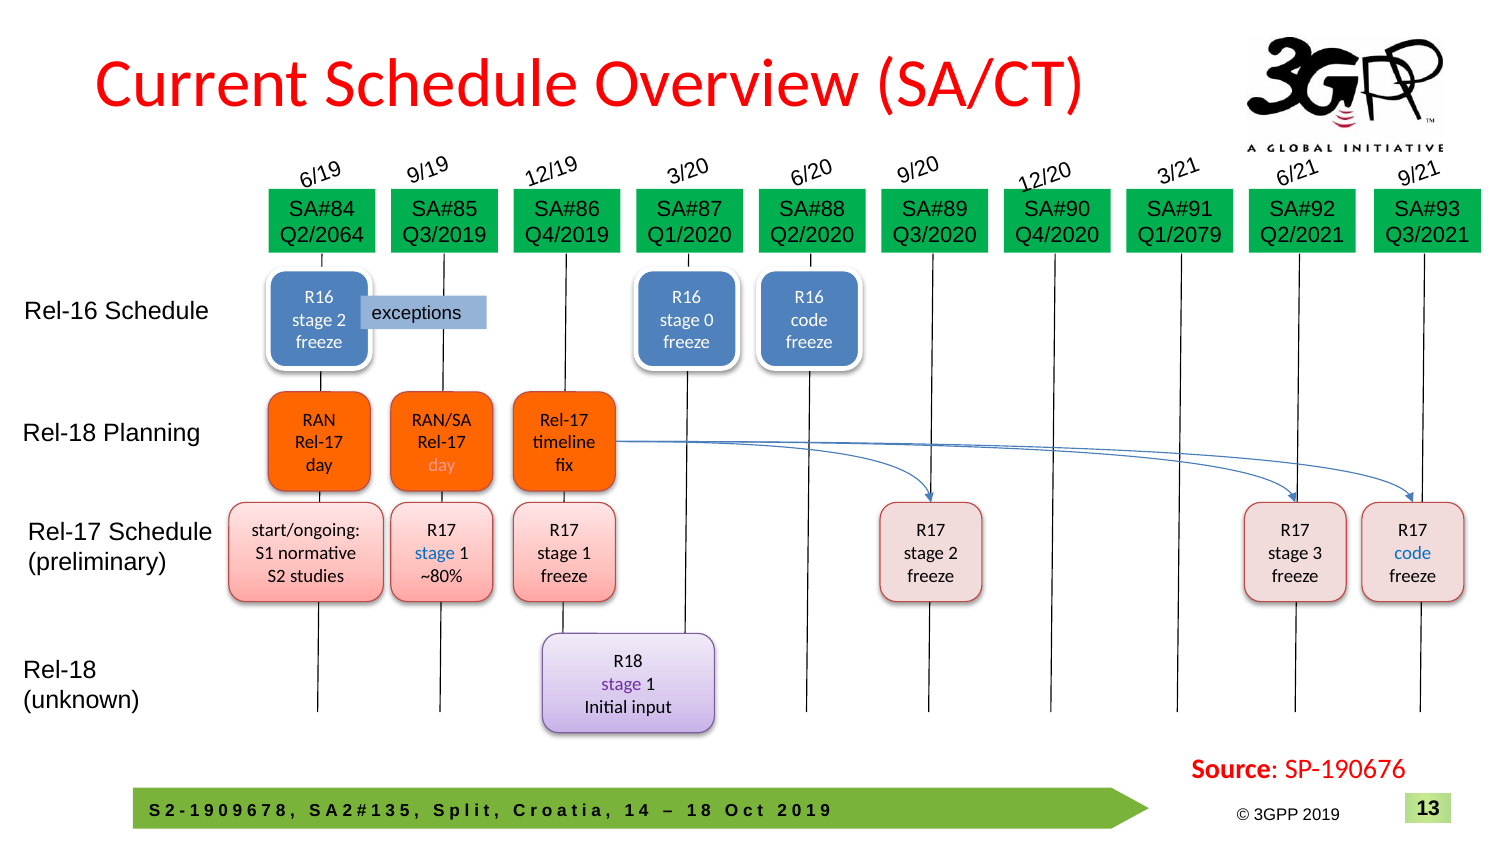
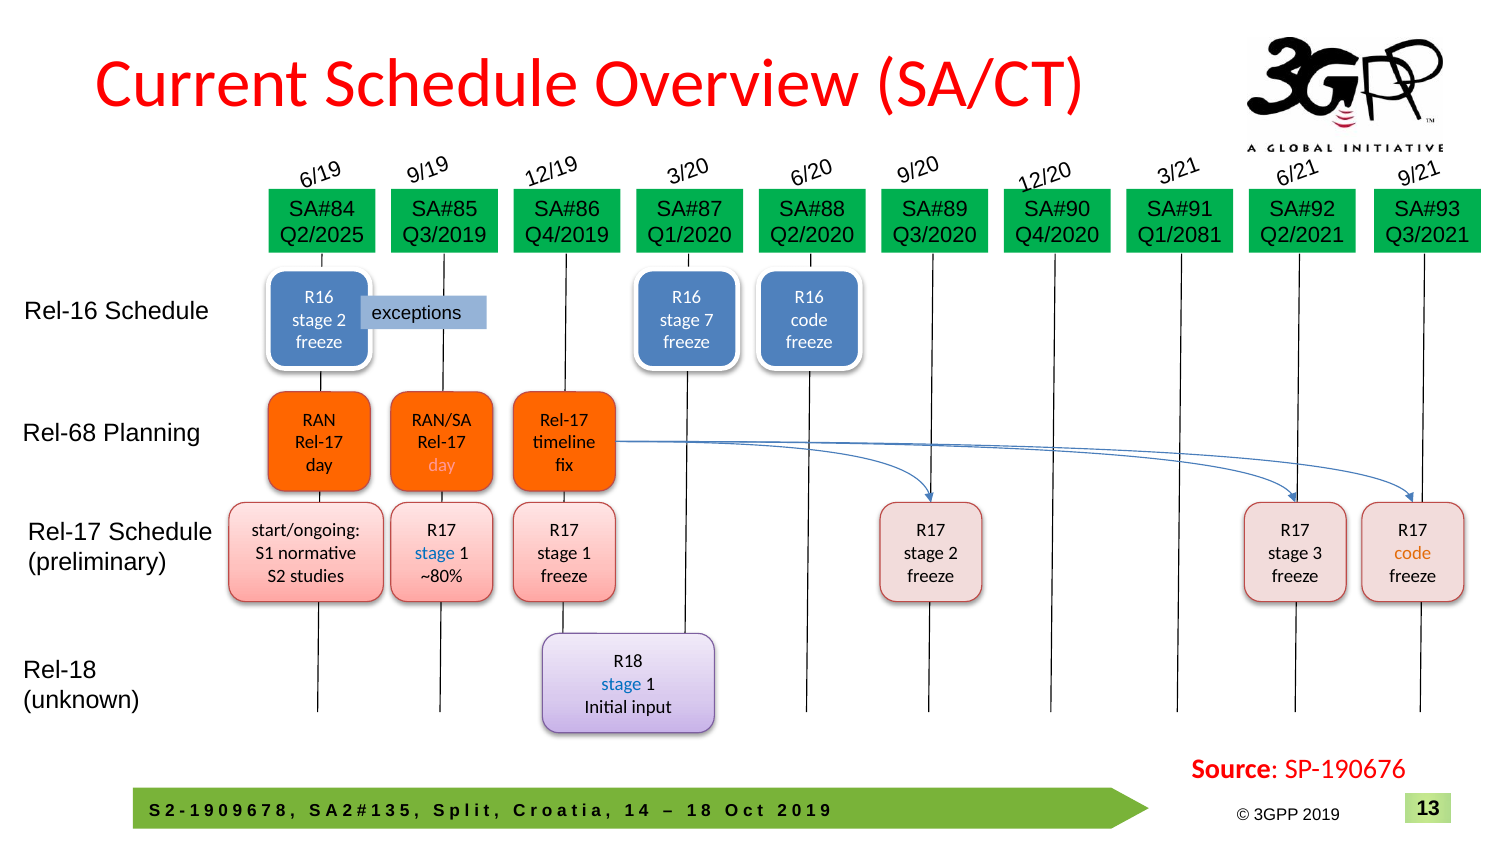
Q2/2064: Q2/2064 -> Q2/2025
Q1/2079: Q1/2079 -> Q1/2081
stage 0: 0 -> 7
Rel-18 at (60, 433): Rel-18 -> Rel-68
code at (1413, 553) colour: blue -> orange
stage at (621, 684) colour: purple -> blue
